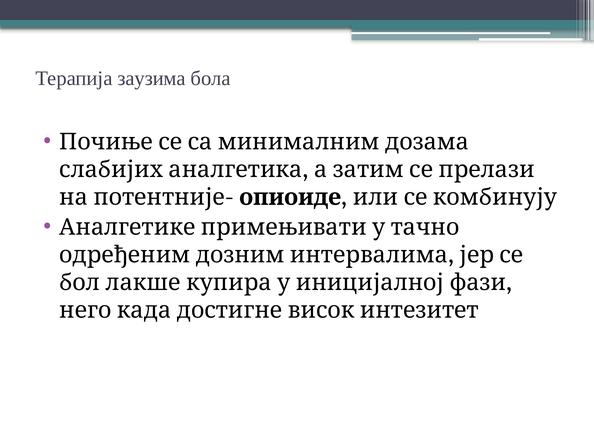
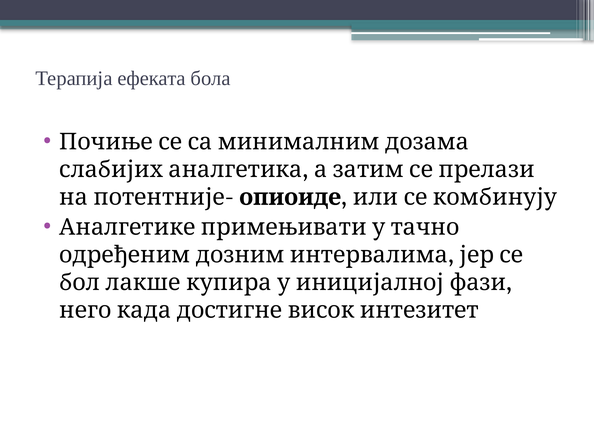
заузима: заузима -> ефеката
